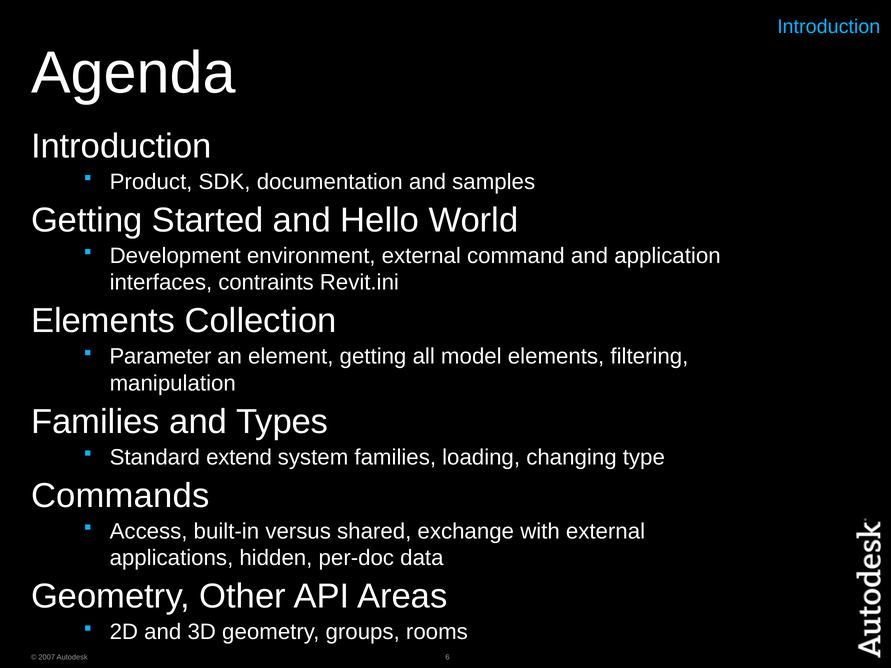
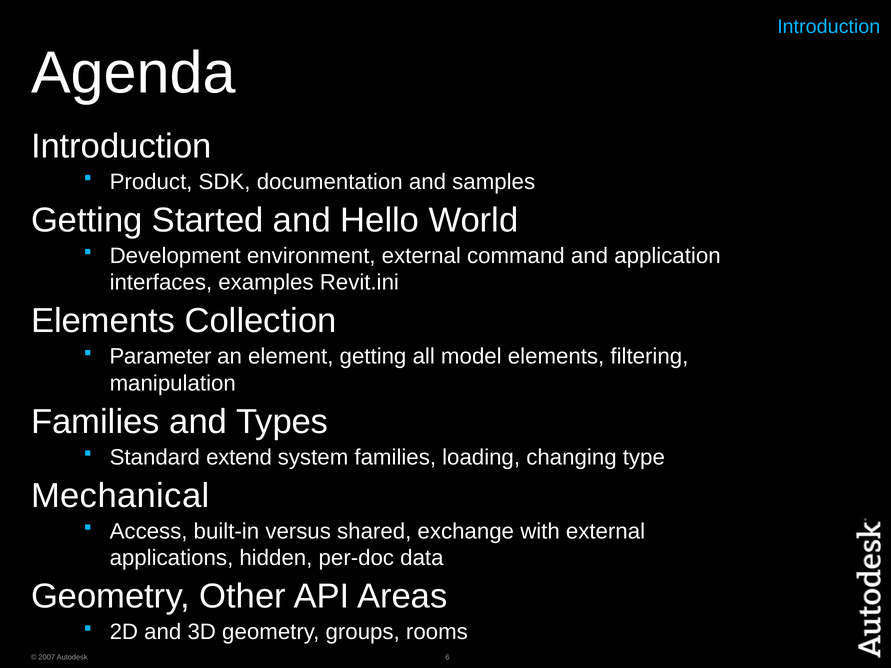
contraints: contraints -> examples
Commands: Commands -> Mechanical
